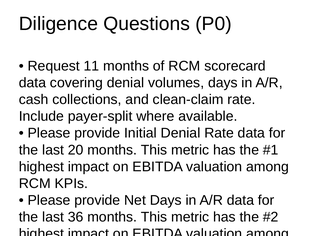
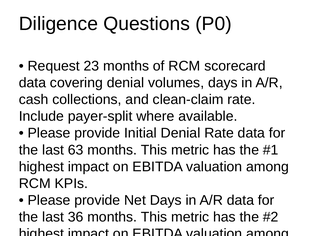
11: 11 -> 23
20: 20 -> 63
